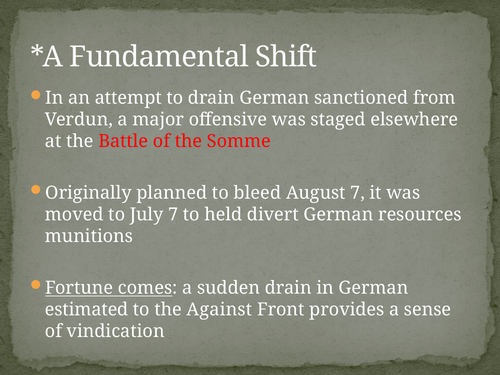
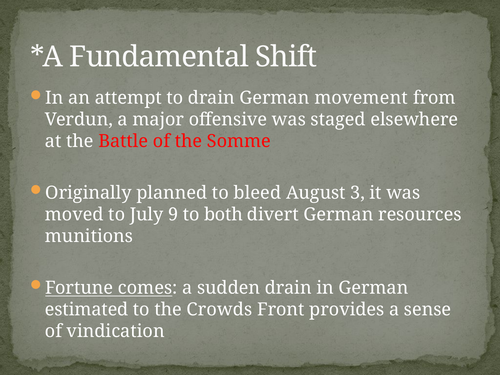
sanctioned: sanctioned -> movement
August 7: 7 -> 3
July 7: 7 -> 9
held: held -> both
Against: Against -> Crowds
